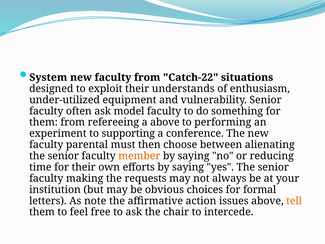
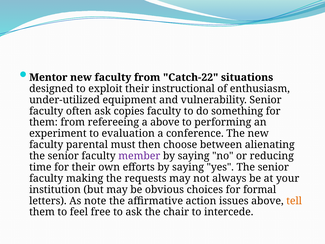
System: System -> Mentor
understands: understands -> instructional
model: model -> copies
supporting: supporting -> evaluation
member colour: orange -> purple
